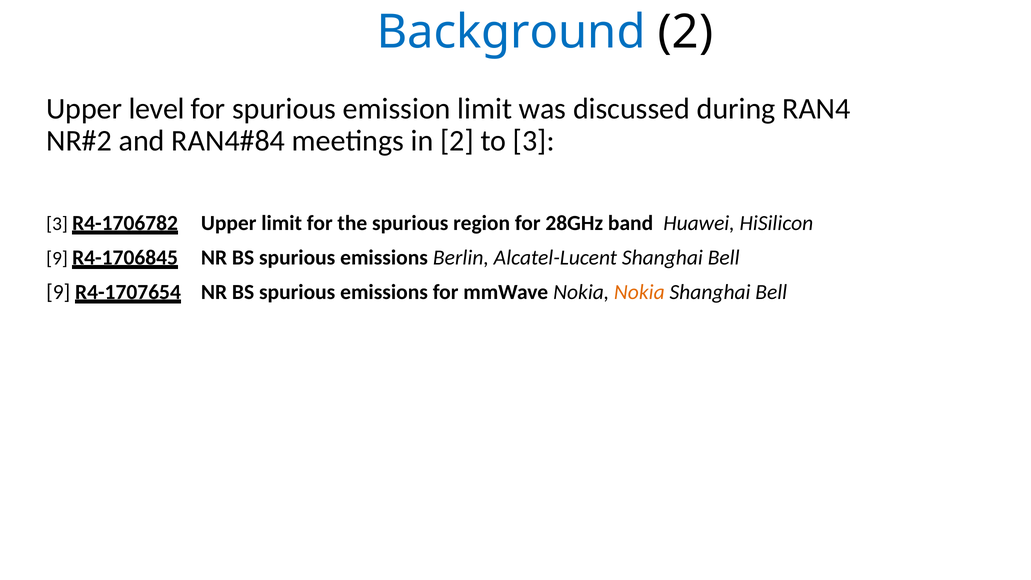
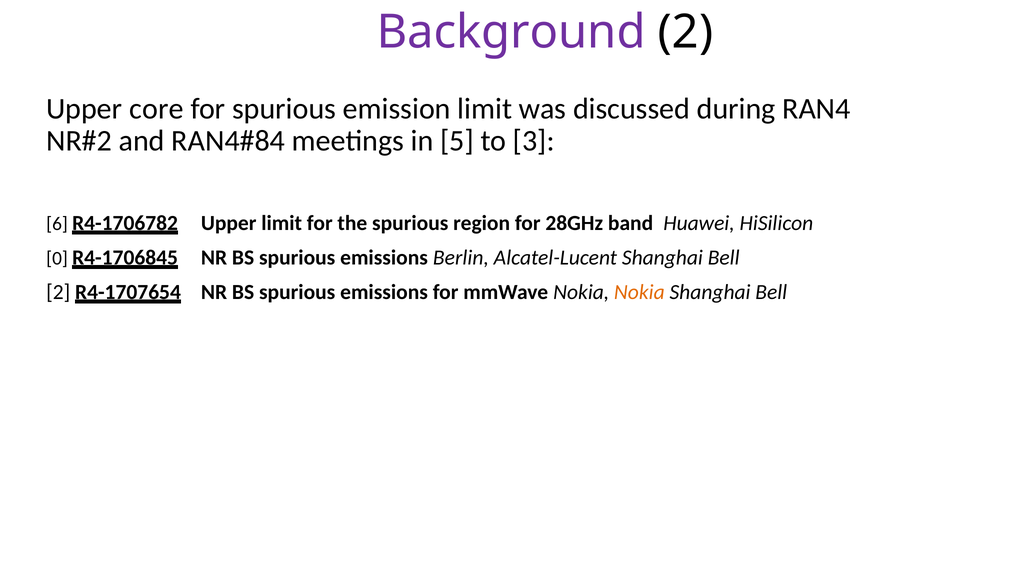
Background colour: blue -> purple
level: level -> core
in 2: 2 -> 5
3 at (57, 224): 3 -> 6
9 at (57, 258): 9 -> 0
9 at (58, 292): 9 -> 2
